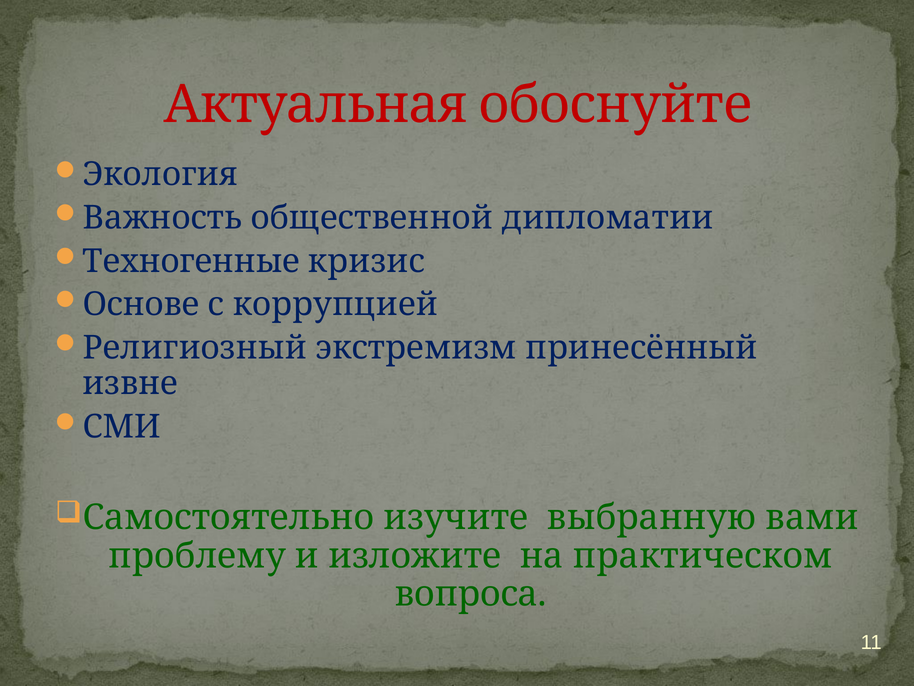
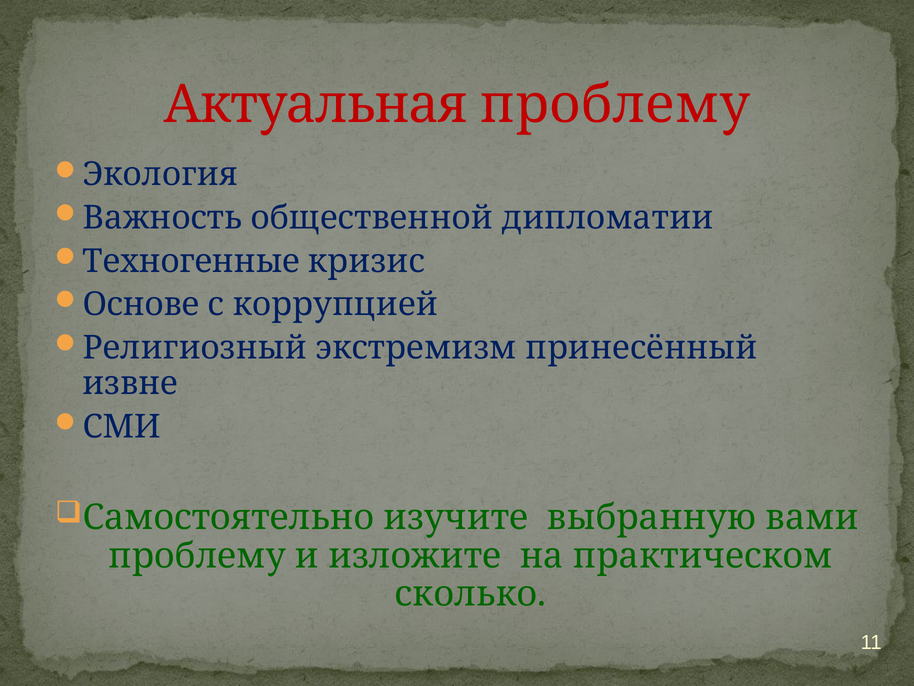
Актуальная обоснуйте: обоснуйте -> проблему
вопроса: вопроса -> сколько
